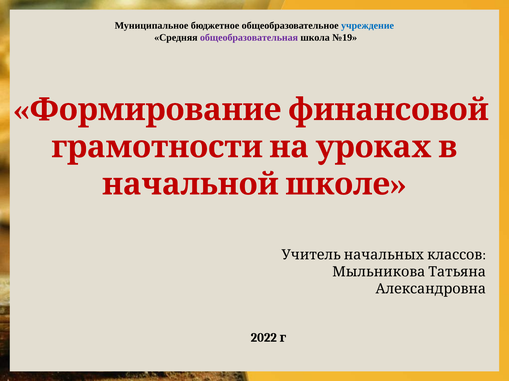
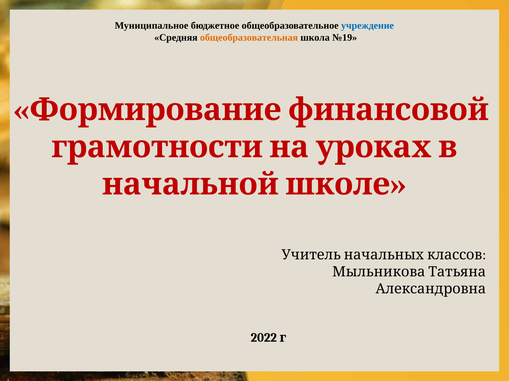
общеобразовательная colour: purple -> orange
